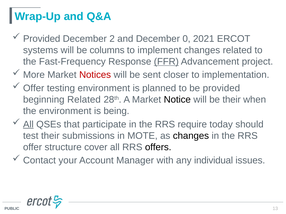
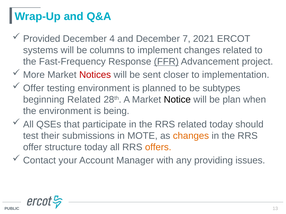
2: 2 -> 4
0: 0 -> 7
be provided: provided -> subtypes
be their: their -> plan
All at (28, 125) underline: present -> none
RRS require: require -> related
changes at (191, 136) colour: black -> orange
structure cover: cover -> today
offers colour: black -> orange
individual: individual -> providing
